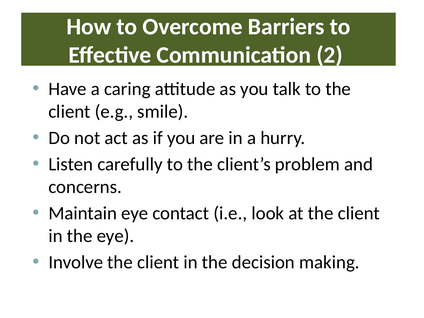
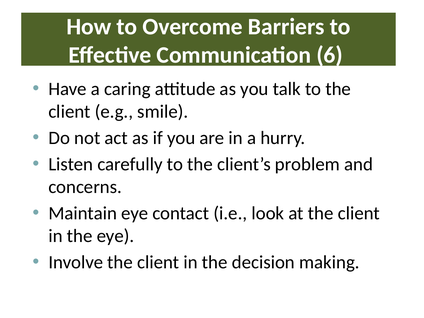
2: 2 -> 6
